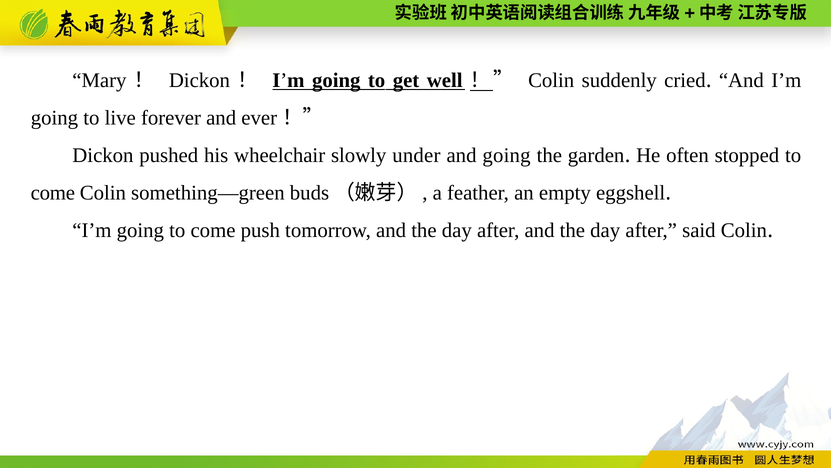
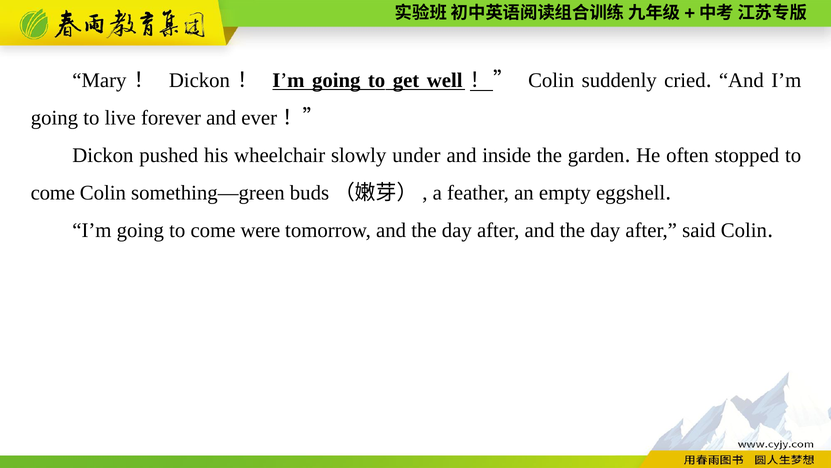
and going: going -> inside
push: push -> were
